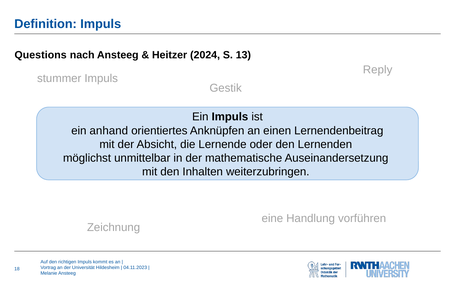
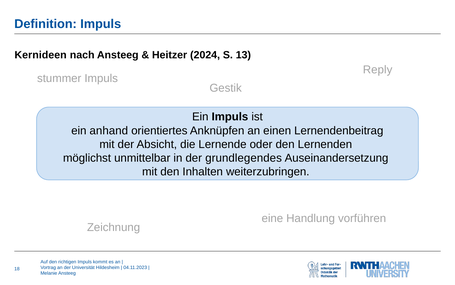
Questions: Questions -> Kernideen
mathematische: mathematische -> grundlegendes
